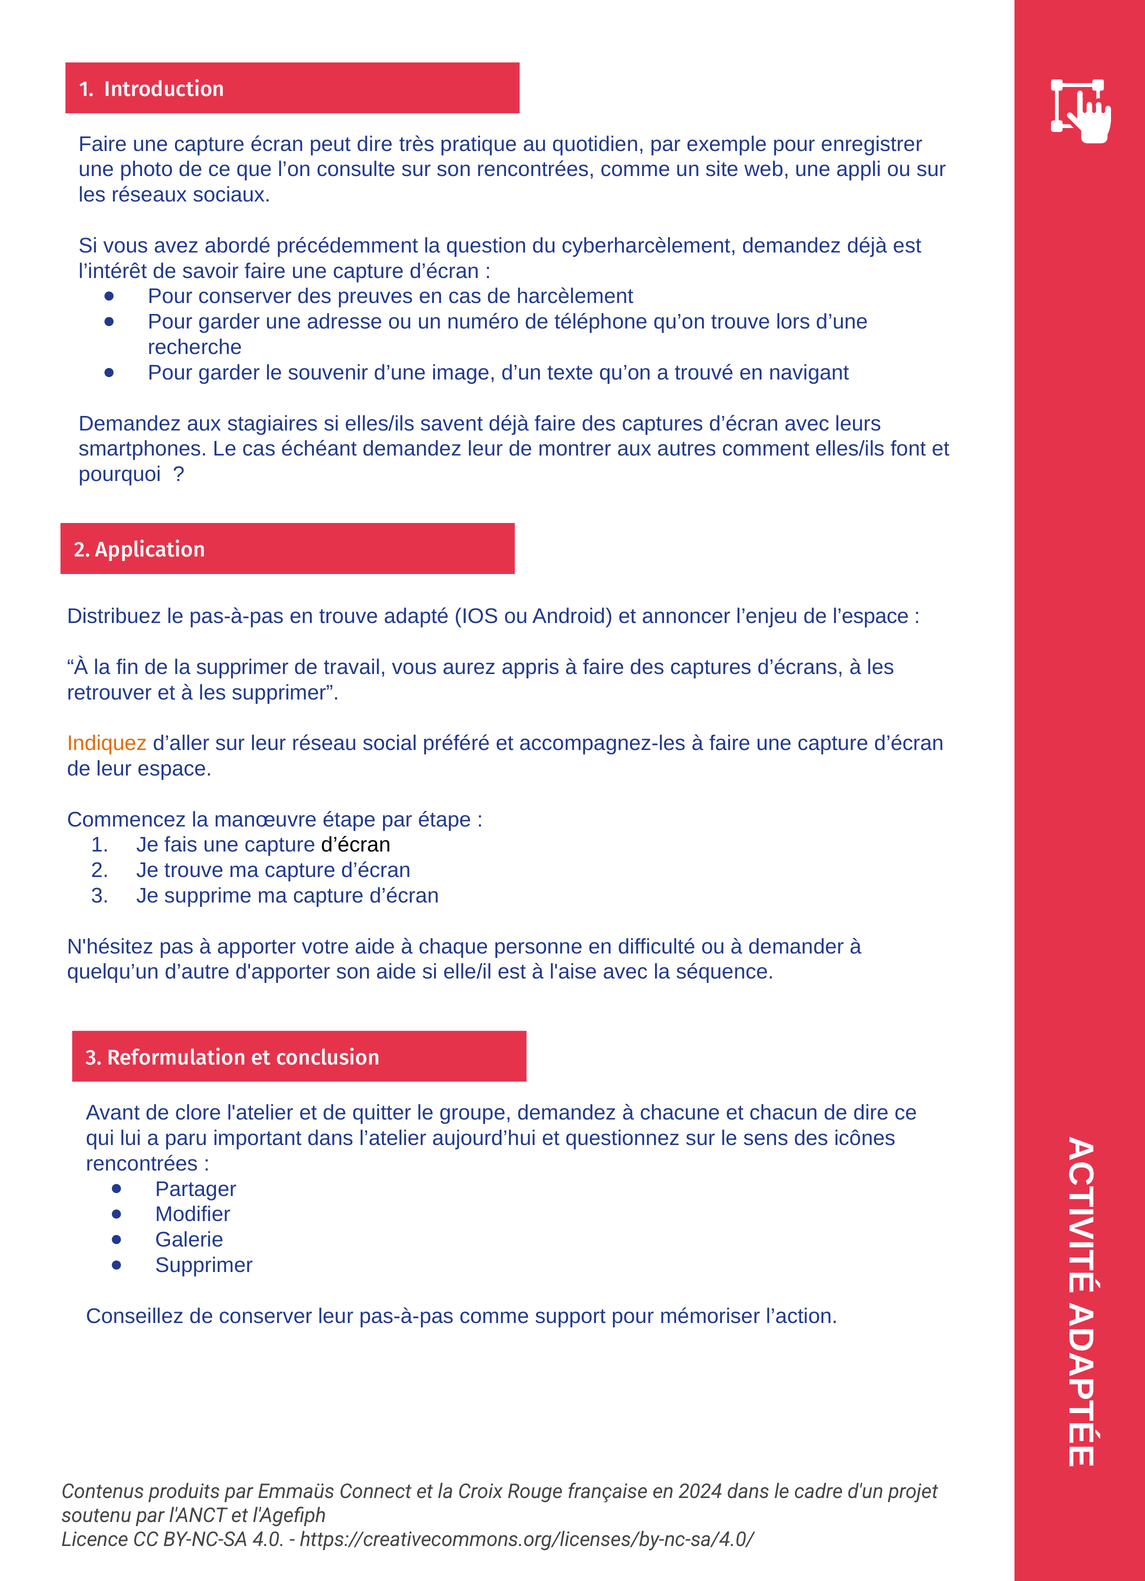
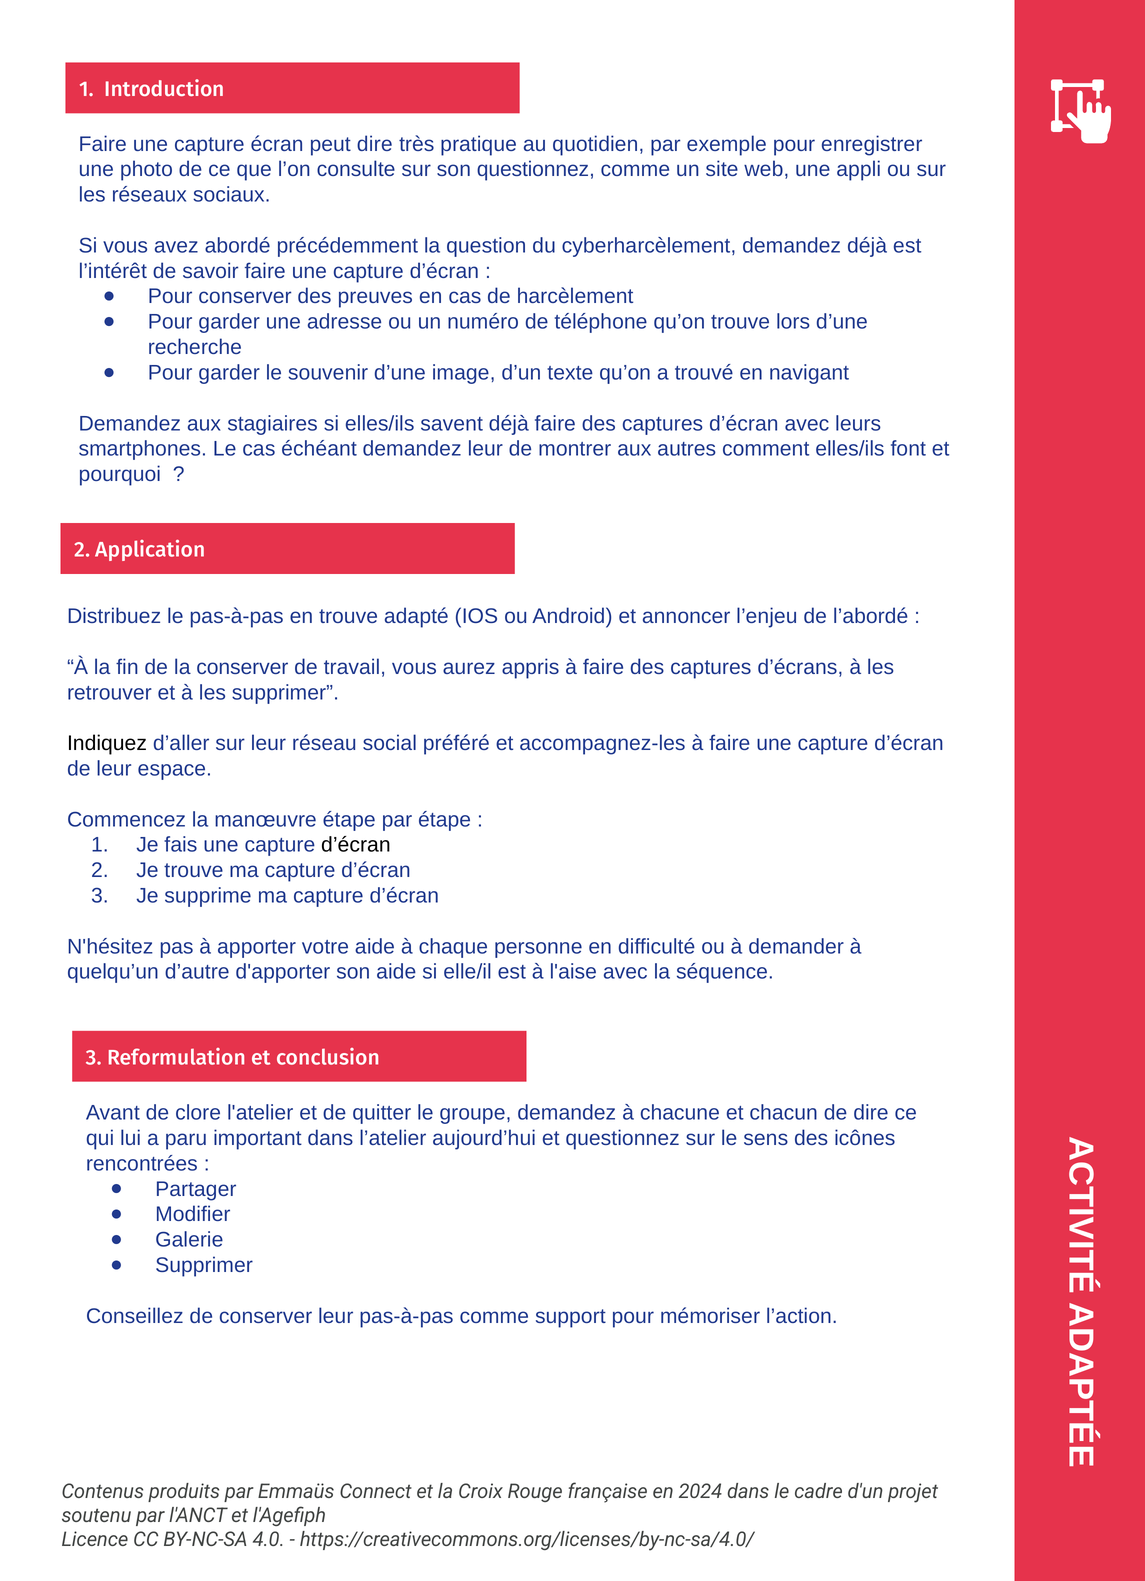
son rencontrées: rencontrées -> questionnez
l’espace: l’espace -> l’abordé
la supprimer: supprimer -> conserver
Indiquez colour: orange -> black
